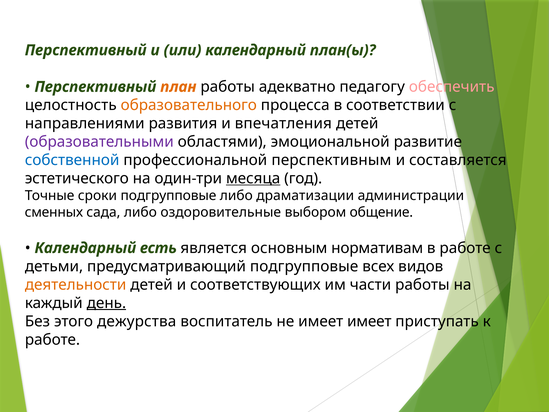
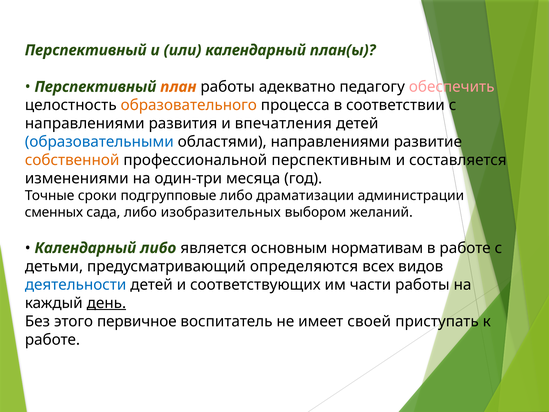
образовательными colour: purple -> blue
областями эмоциональной: эмоциональной -> направлениями
собственной colour: blue -> orange
эстетического: эстетического -> изменениями
месяца underline: present -> none
оздоровительные: оздоровительные -> изобразительных
общение: общение -> желаний
Календарный есть: есть -> либо
предусматривающий подгрупповые: подгрупповые -> определяются
деятельности colour: orange -> blue
дежурства: дежурства -> первичное
имеет имеет: имеет -> своей
